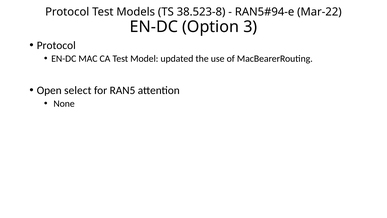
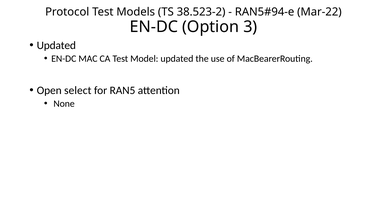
38.523-8: 38.523-8 -> 38.523-2
Protocol at (56, 45): Protocol -> Updated
